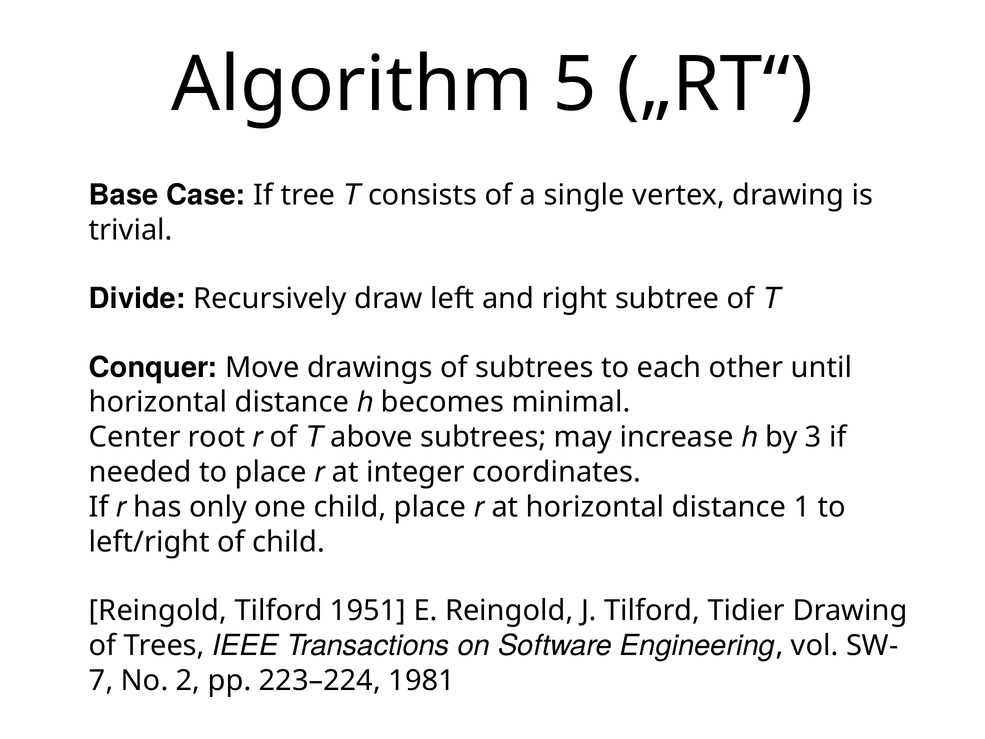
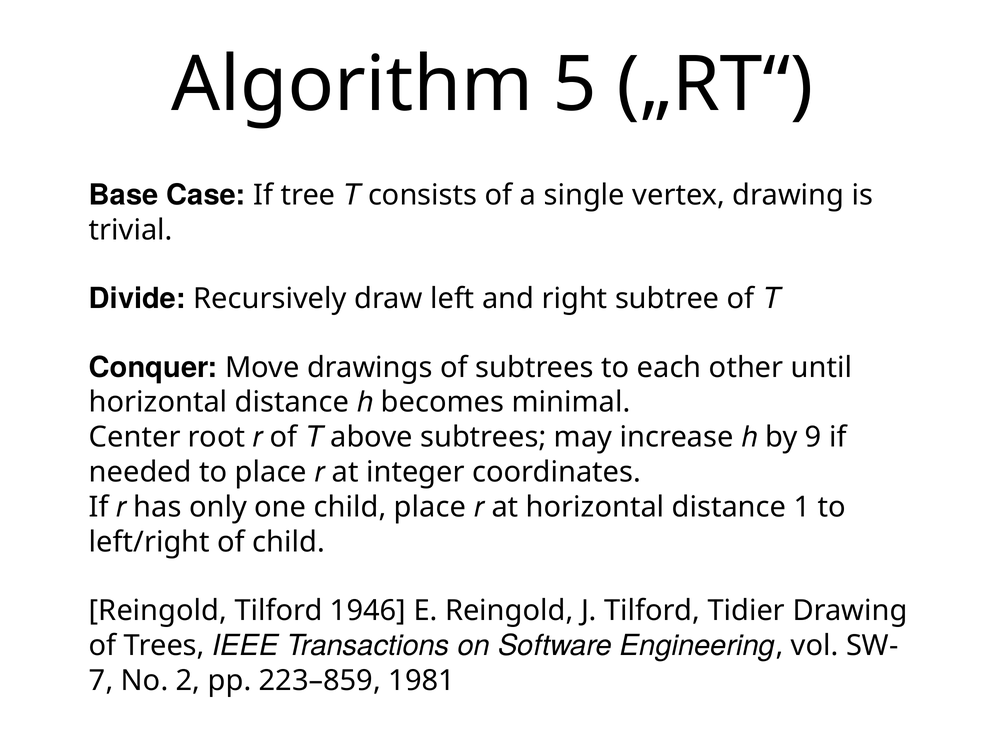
3: 3 -> 9
1951: 1951 -> 1946
223–224: 223–224 -> 223–859
